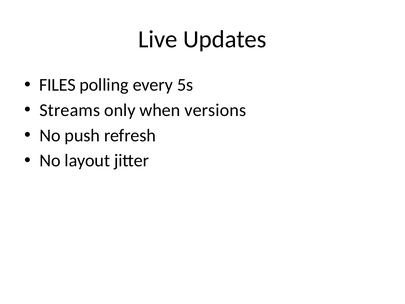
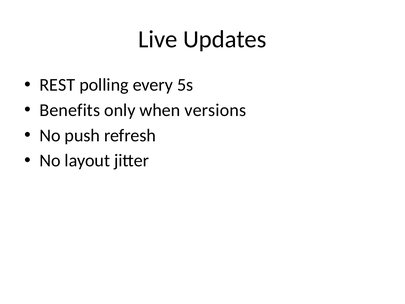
FILES: FILES -> REST
Streams: Streams -> Benefits
